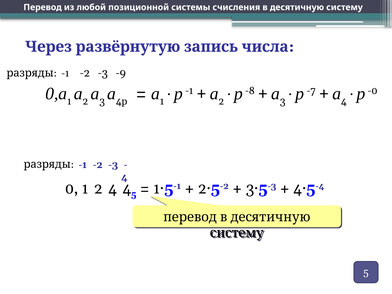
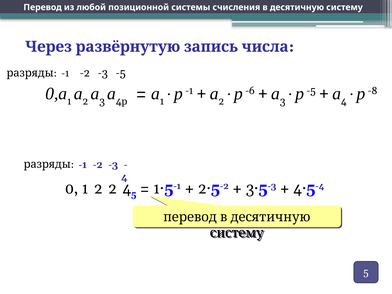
-3 -9: -9 -> -5
-8: -8 -> -6
-7 at (311, 91): -7 -> -5
-0: -0 -> -8
2 4: 4 -> 2
